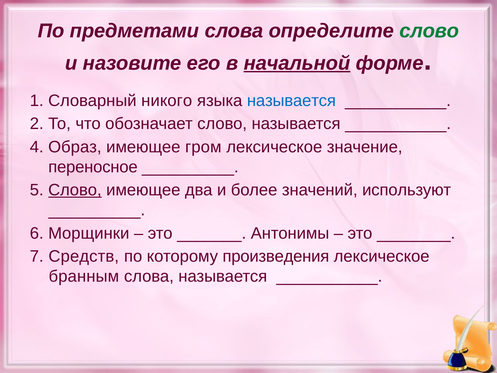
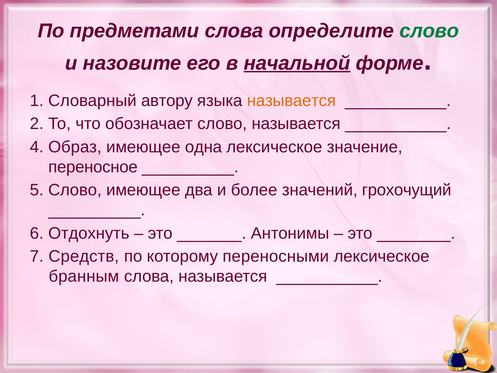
никого: никого -> автору
называется at (291, 101) colour: blue -> orange
гром: гром -> одна
Слово at (75, 190) underline: present -> none
используют: используют -> грохочущий
Морщинки: Морщинки -> Отдохнуть
произведения: произведения -> переносными
